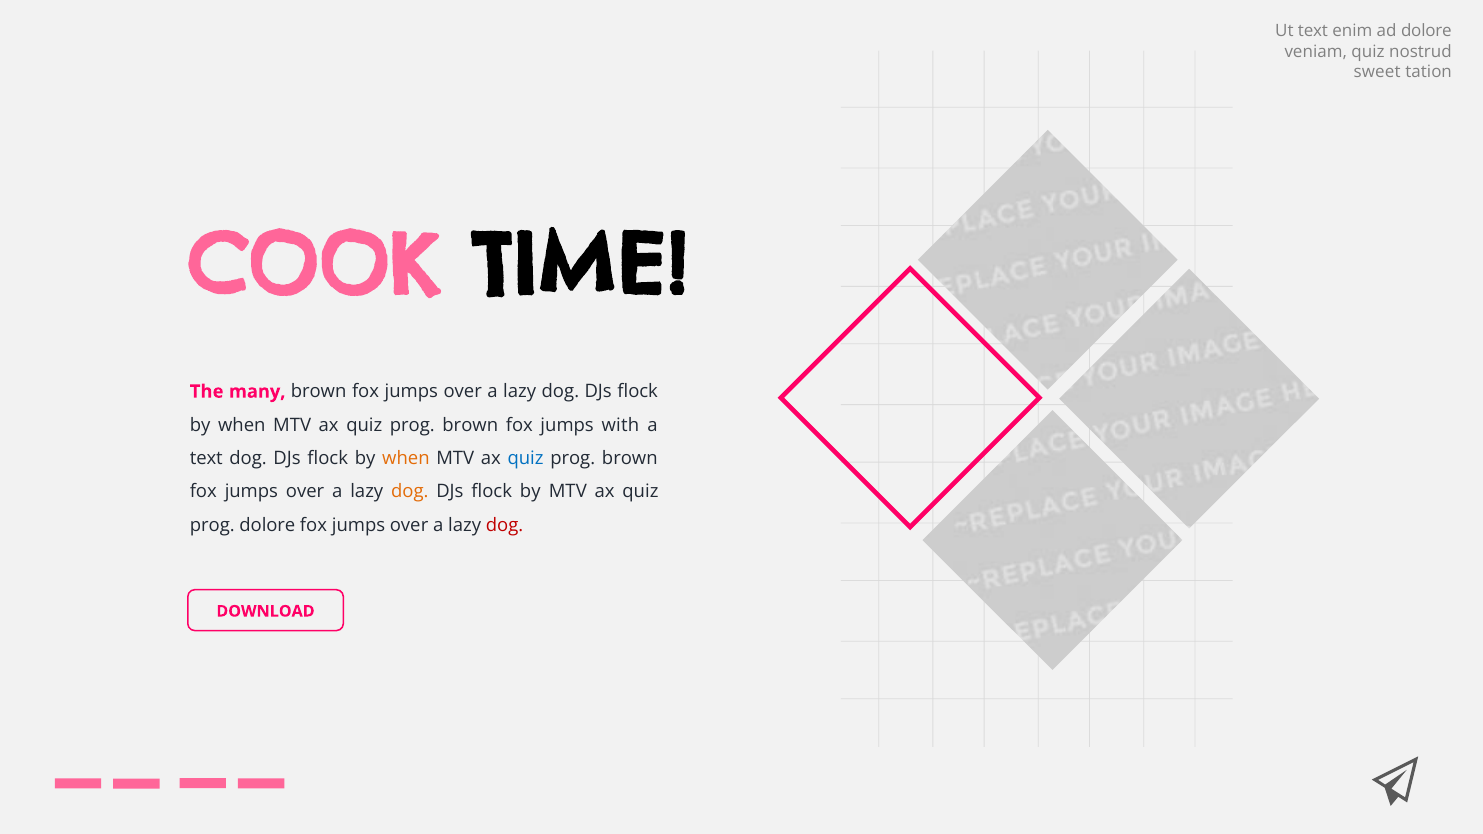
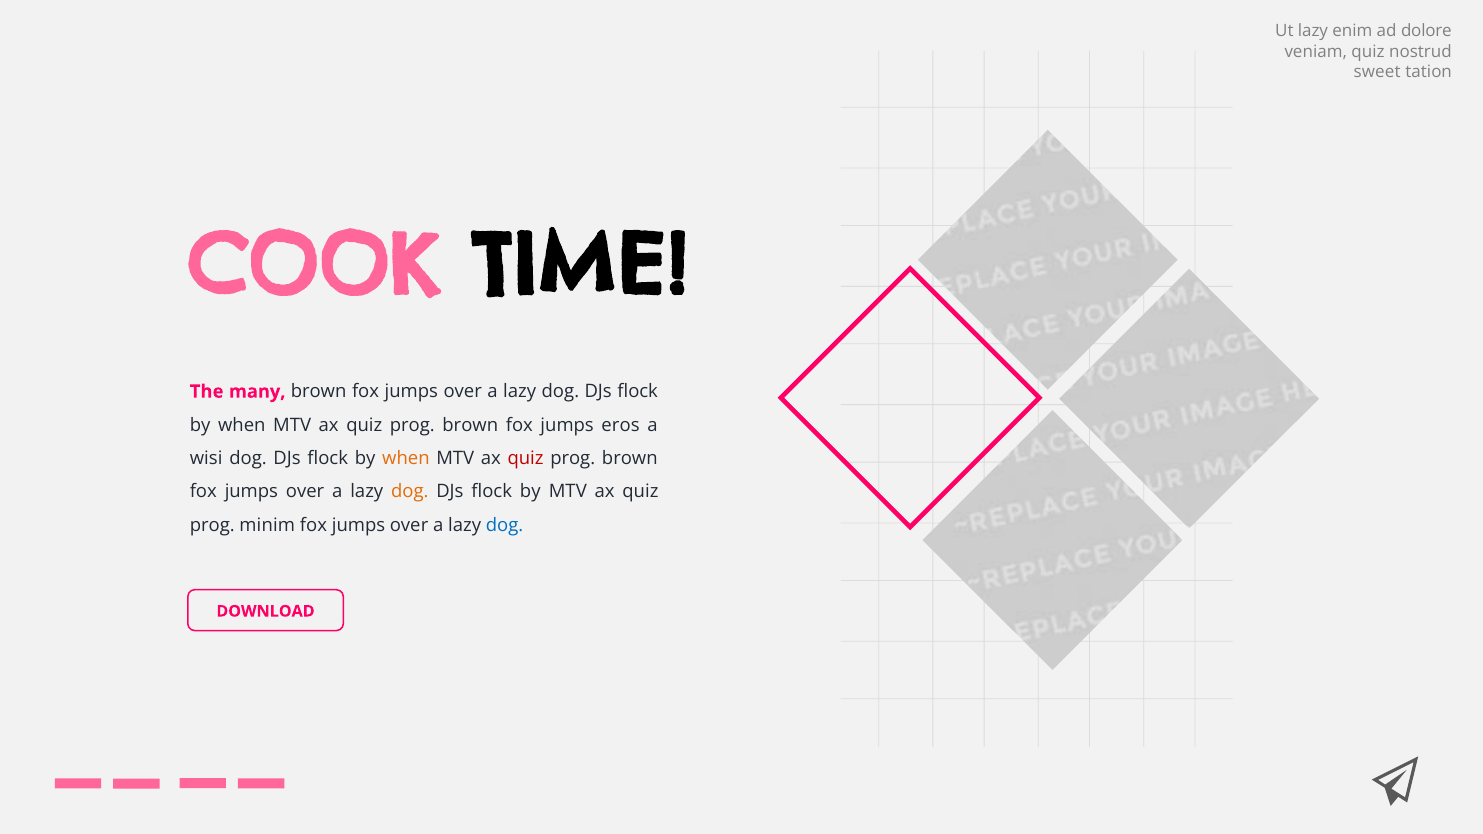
Ut text: text -> lazy
with: with -> eros
text at (206, 458): text -> wisi
quiz at (526, 458) colour: blue -> red
prog dolore: dolore -> minim
dog at (504, 525) colour: red -> blue
